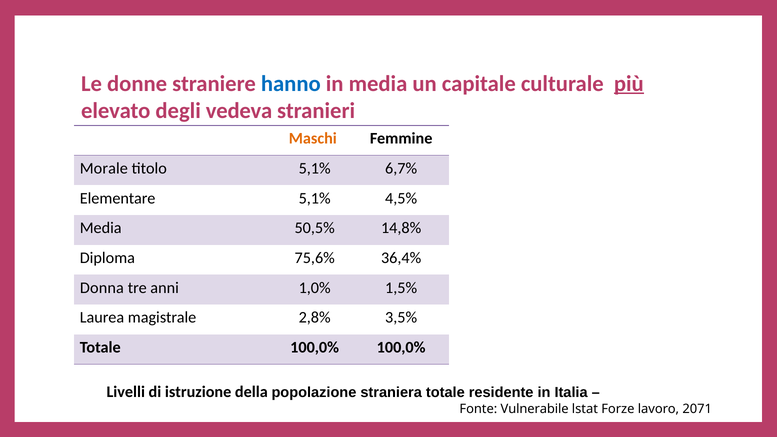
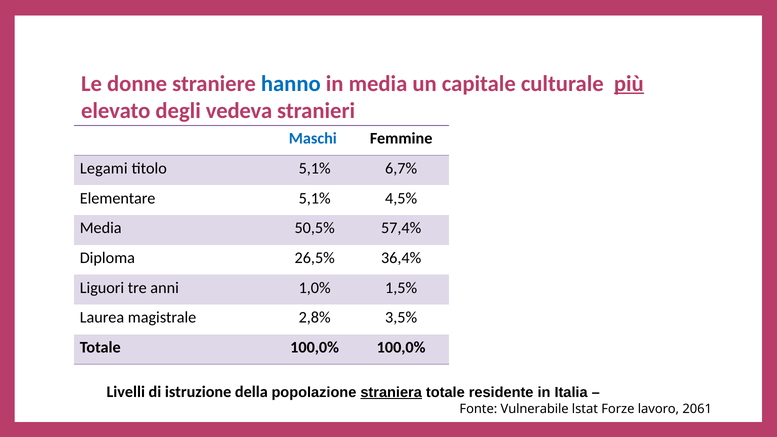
Maschi colour: orange -> blue
Morale: Morale -> Legami
14,8%: 14,8% -> 57,4%
75,6%: 75,6% -> 26,5%
Donna: Donna -> Liguori
straniera underline: none -> present
2071: 2071 -> 2061
